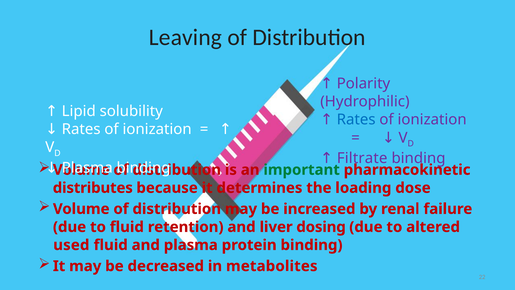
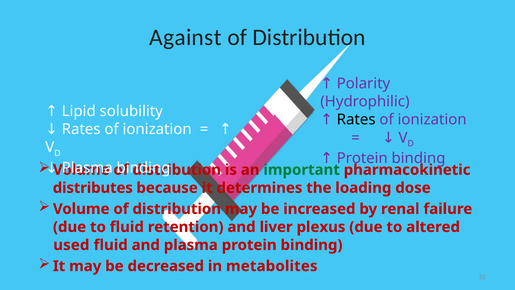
Leaving: Leaving -> Against
Rates at (356, 120) colour: blue -> black
Filtrate at (362, 158): Filtrate -> Protein
dosing: dosing -> plexus
